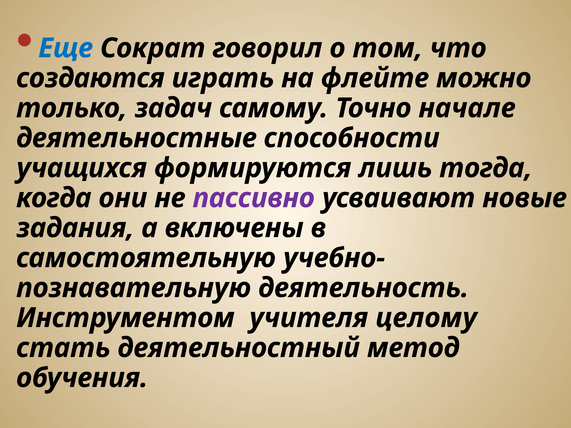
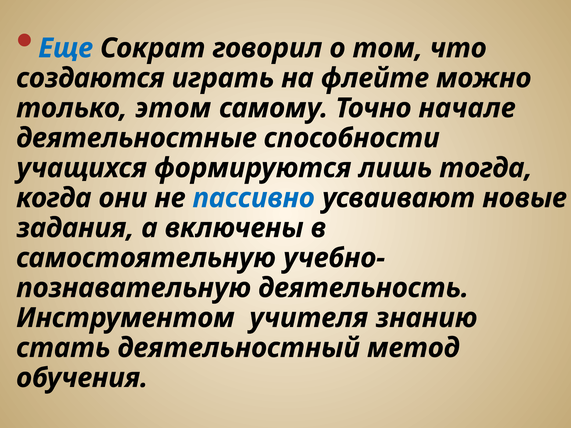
задач: задач -> этом
пассивно colour: purple -> blue
целому: целому -> знанию
